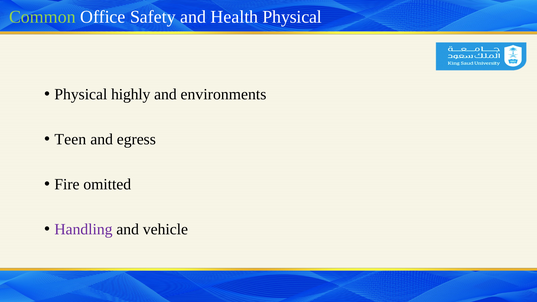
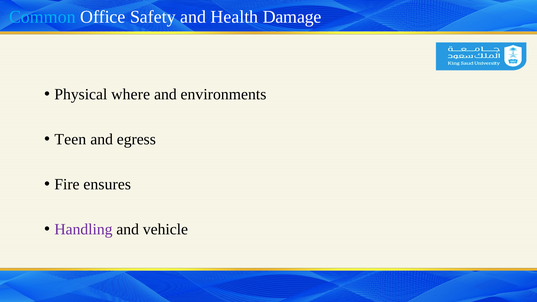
Common colour: light green -> light blue
Health Physical: Physical -> Damage
highly: highly -> where
omitted: omitted -> ensures
